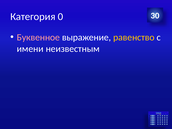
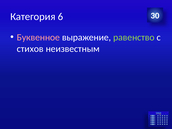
0: 0 -> 6
равенство colour: yellow -> light green
имени: имени -> стихов
